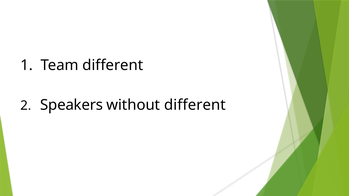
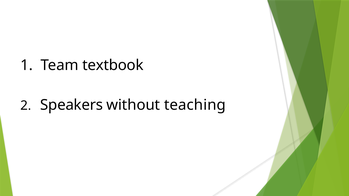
Team different: different -> textbook
without different: different -> teaching
